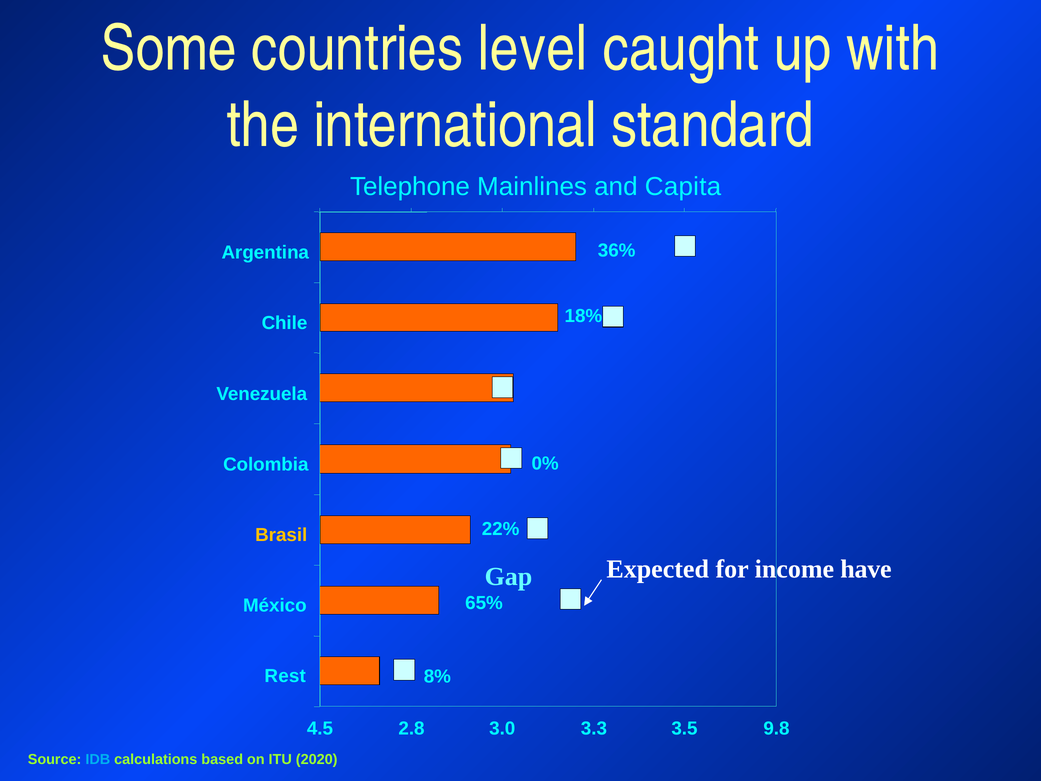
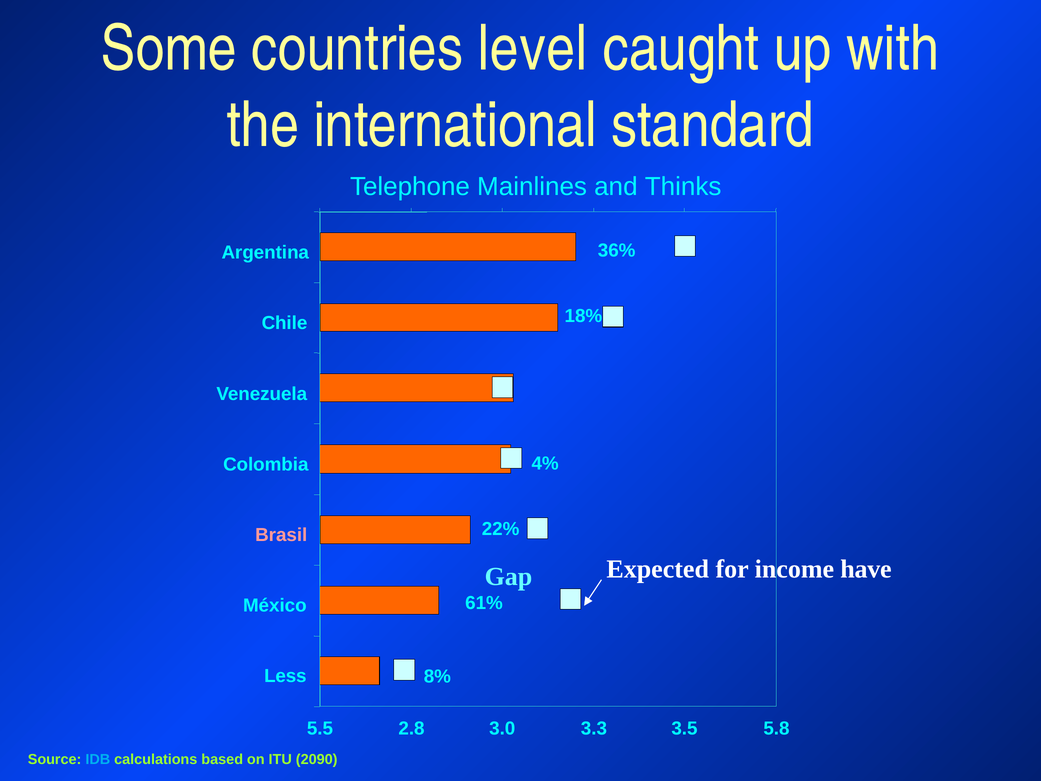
Capita: Capita -> Thinks
0%: 0% -> 4%
Brasil colour: yellow -> pink
65%: 65% -> 61%
Rest: Rest -> Less
4.5: 4.5 -> 5.5
9.8: 9.8 -> 5.8
2020: 2020 -> 2090
